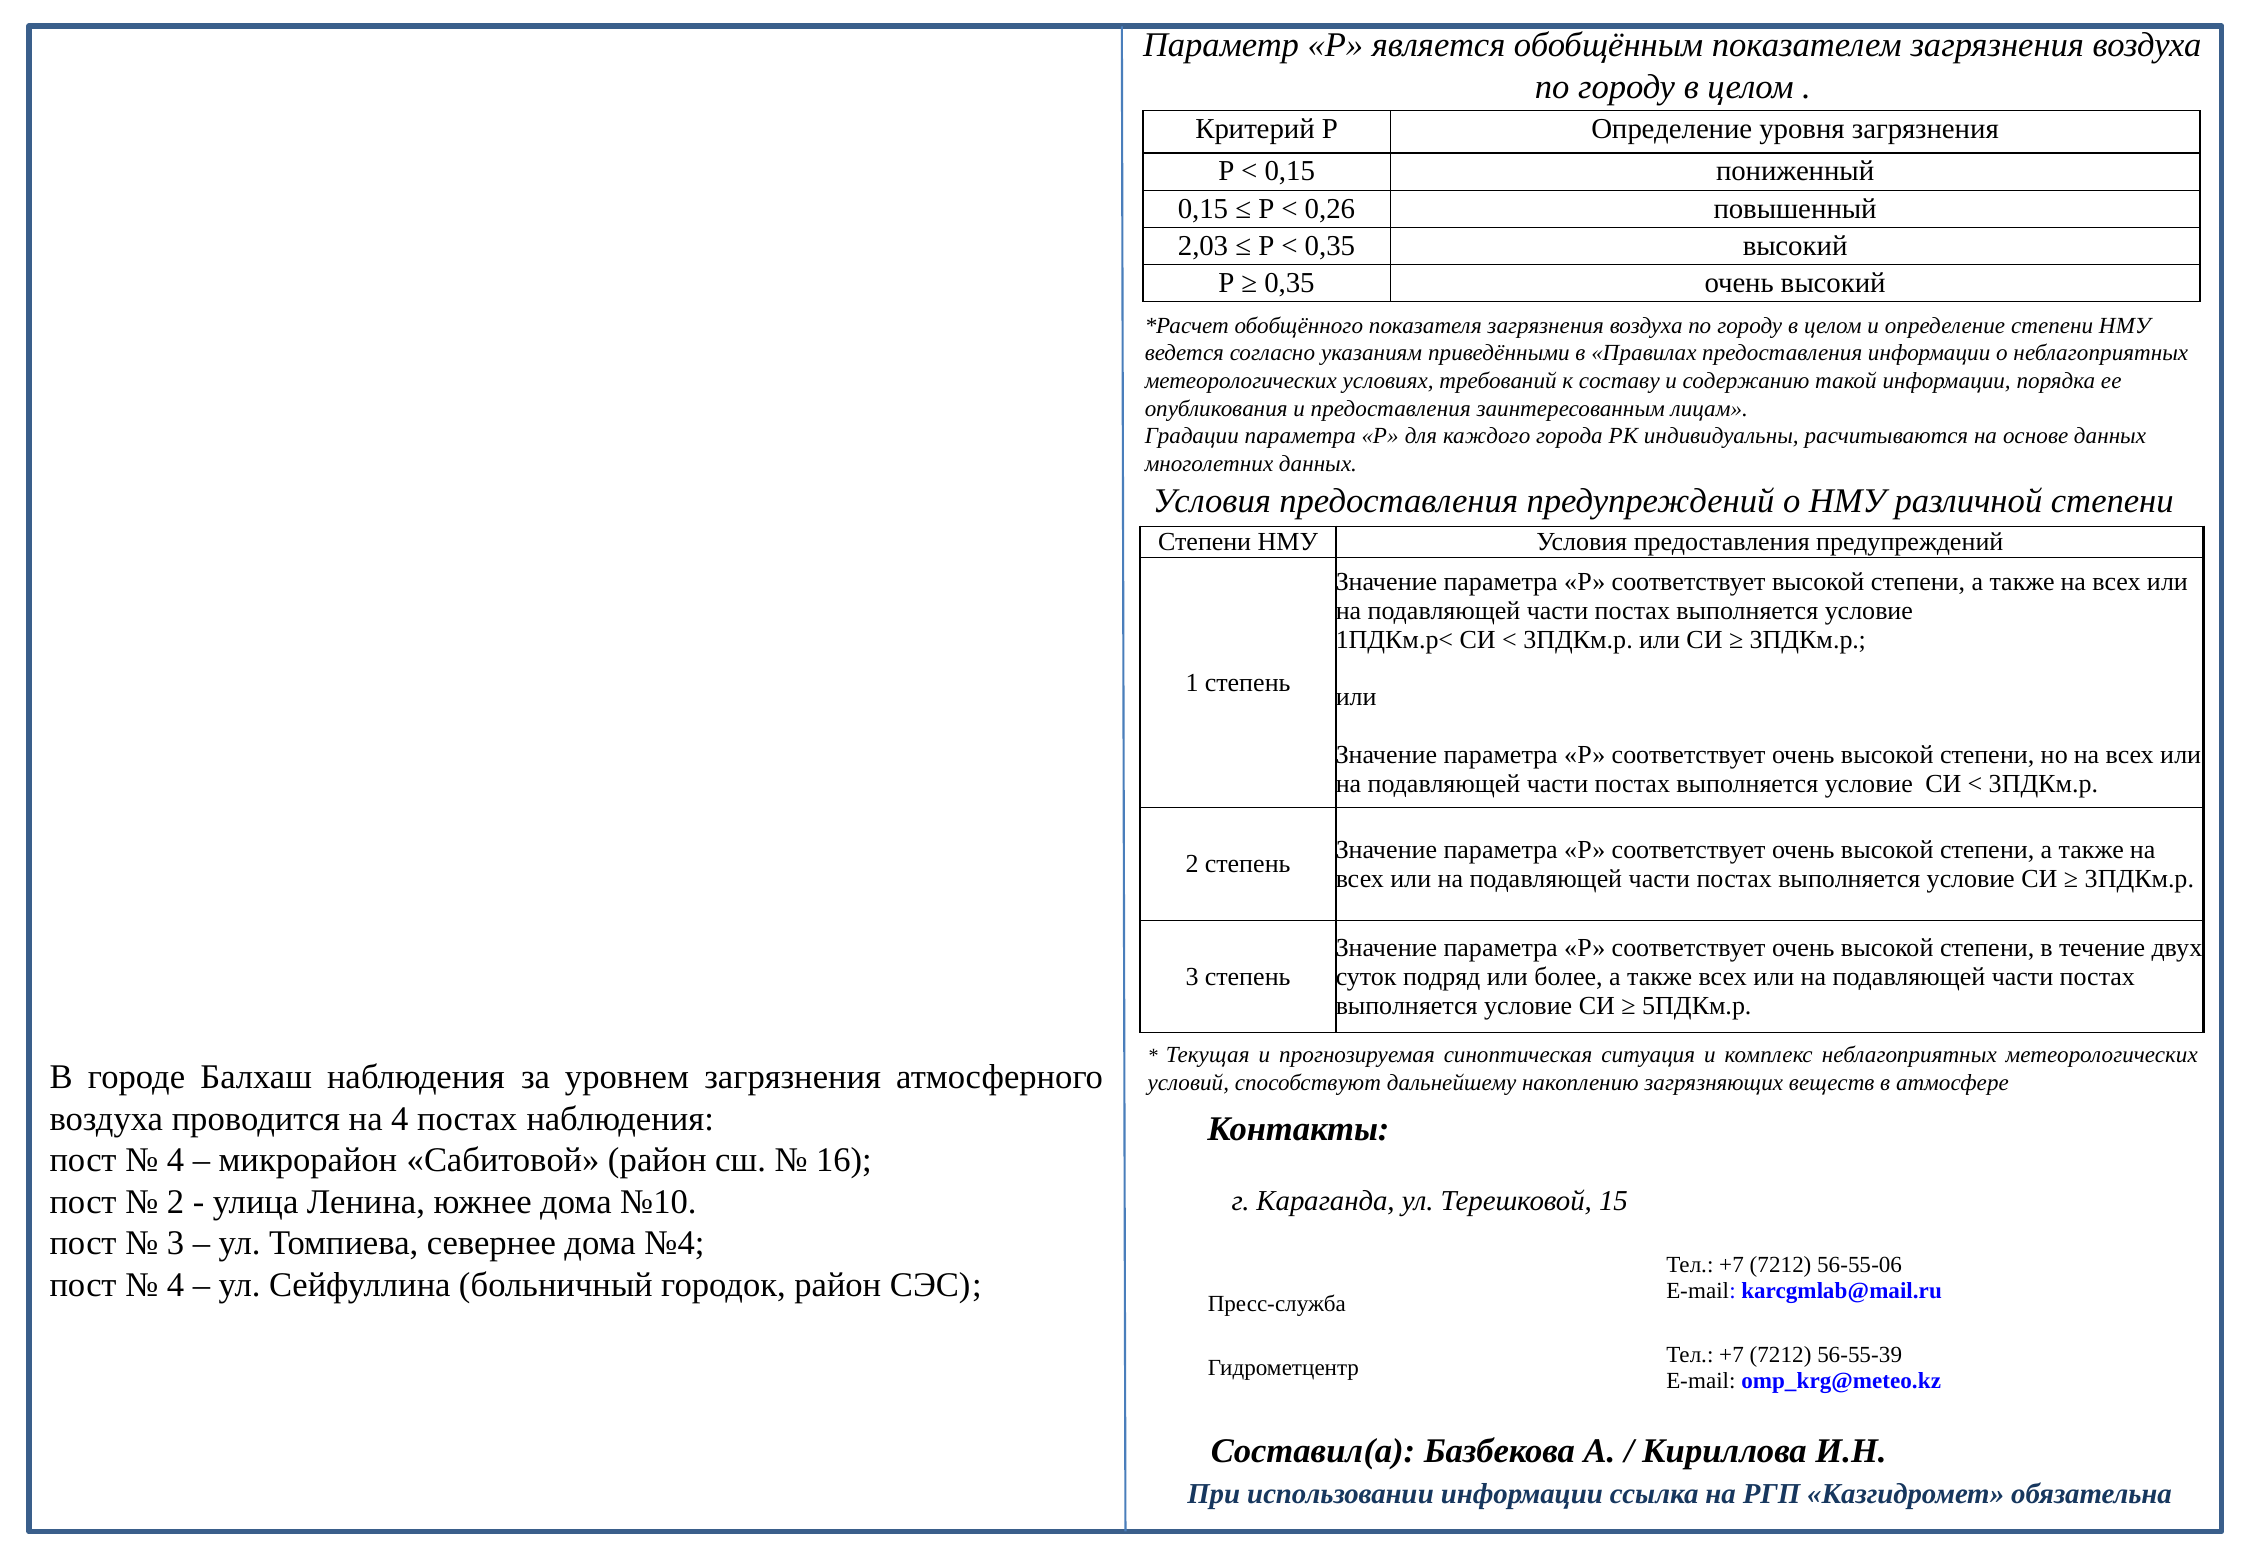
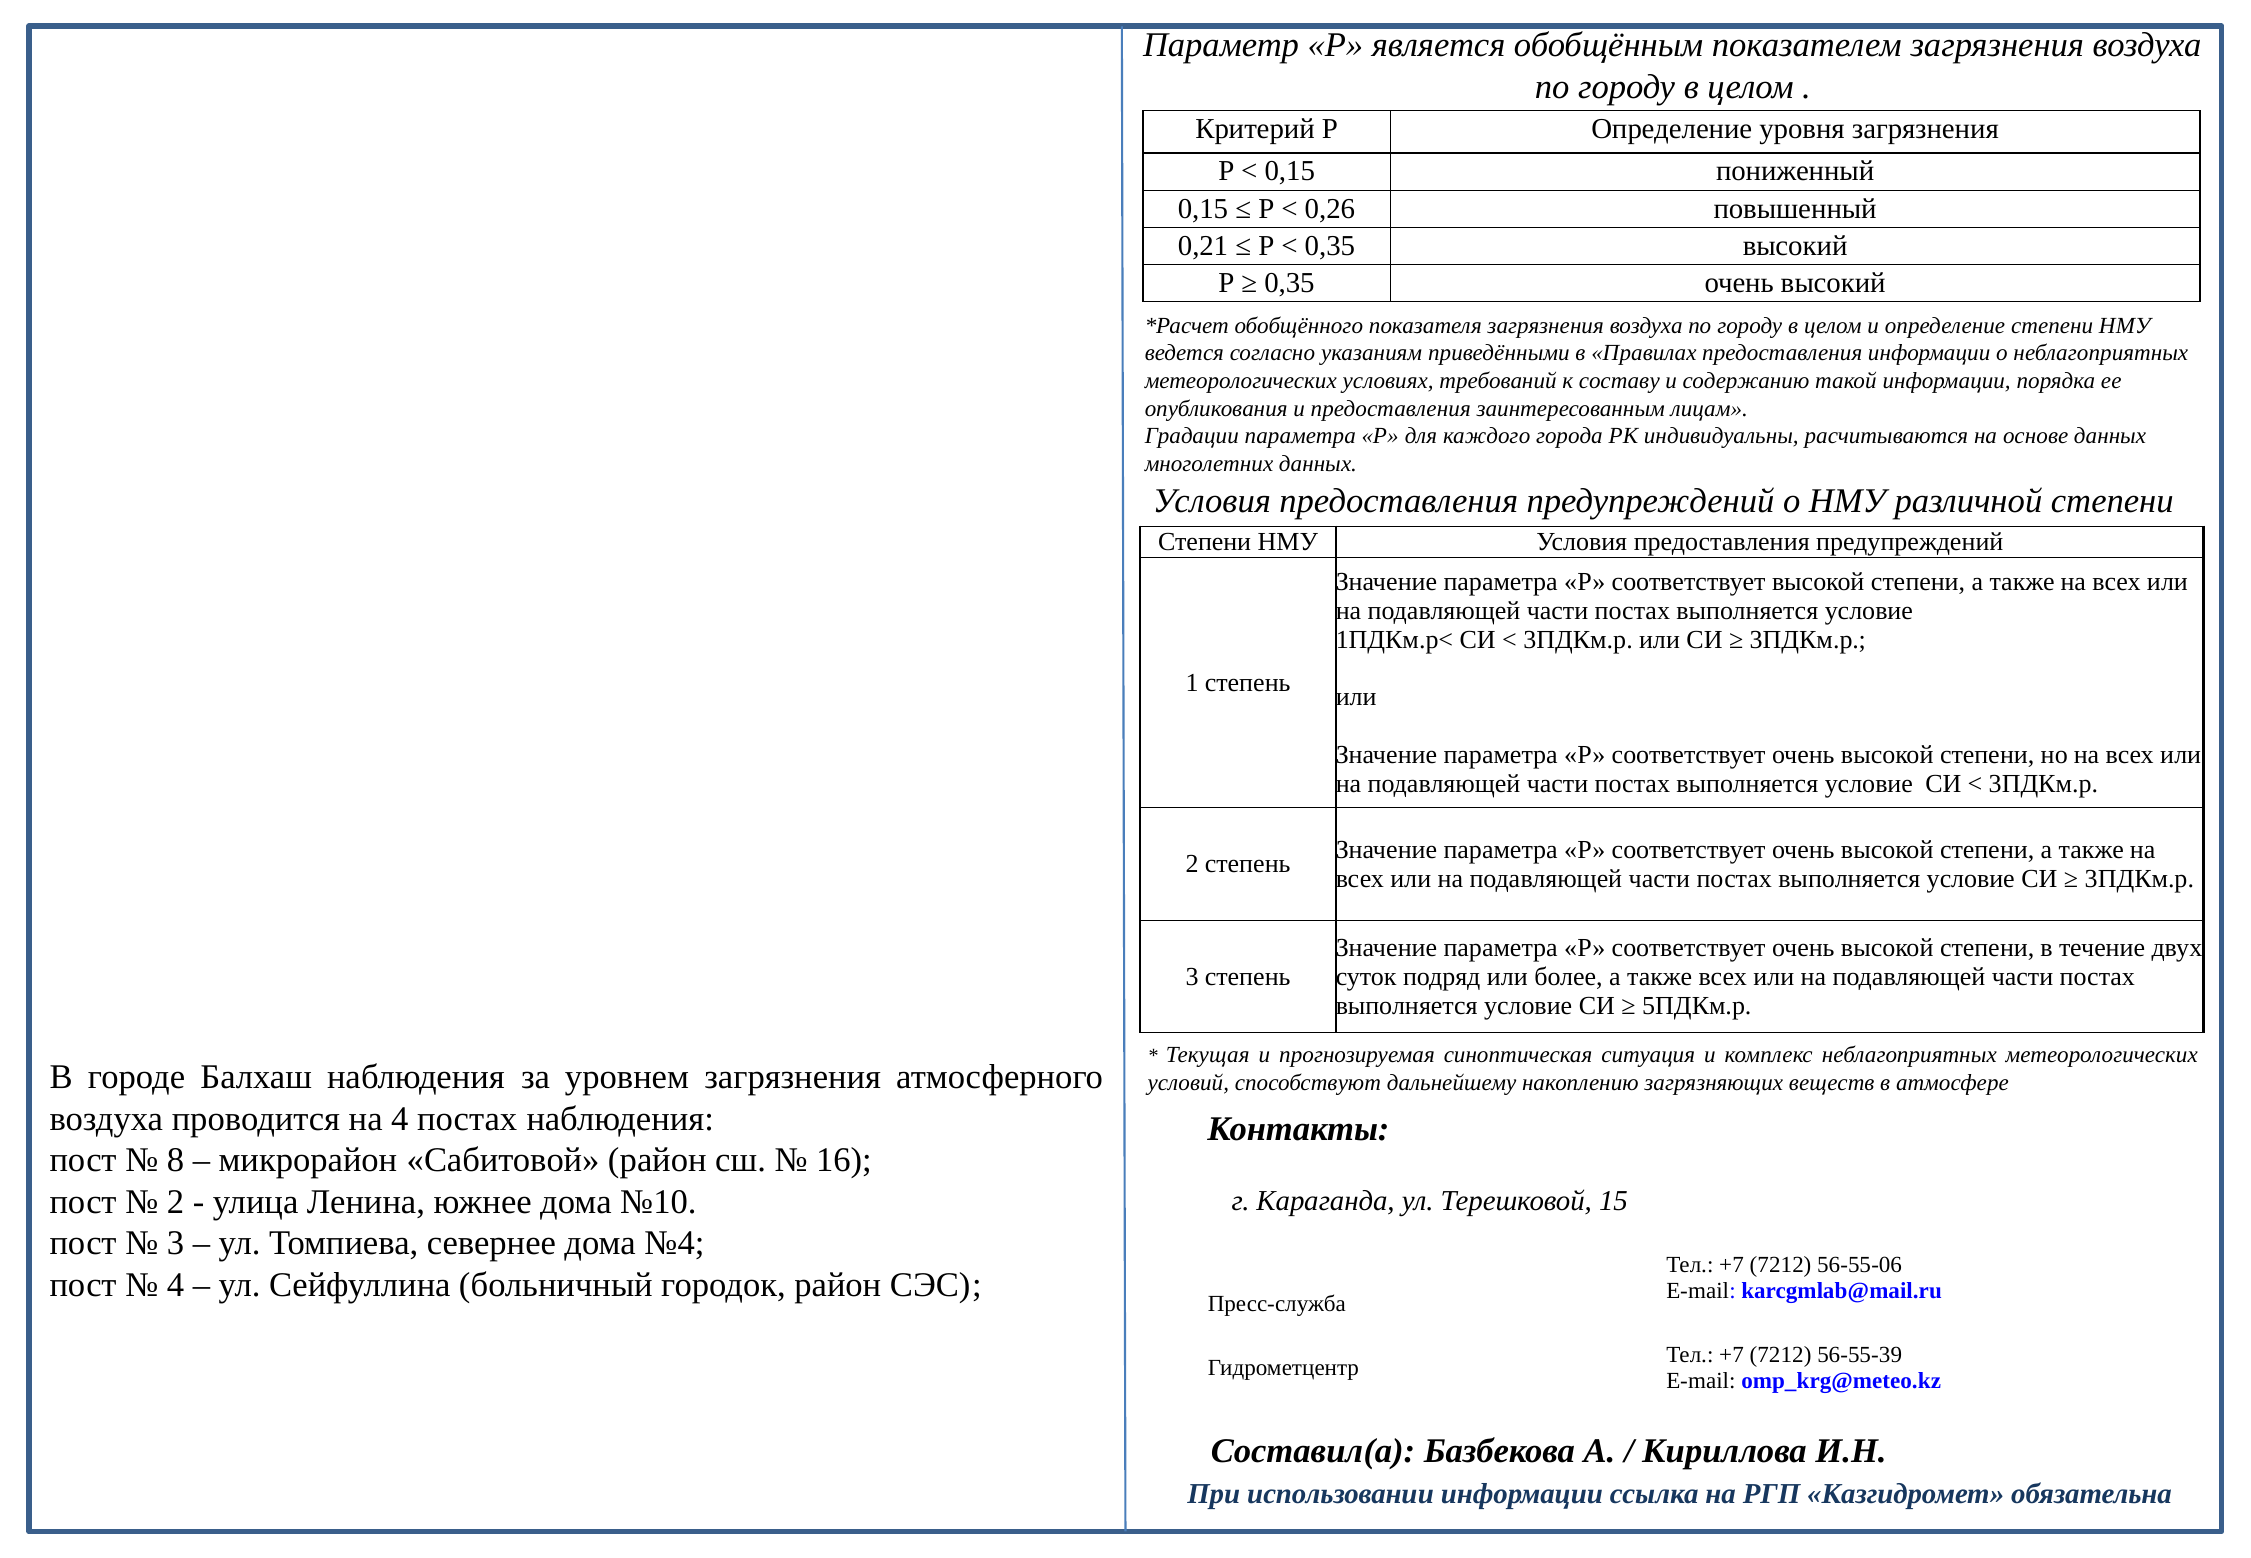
2,03: 2,03 -> 0,21
4 at (175, 1161): 4 -> 8
